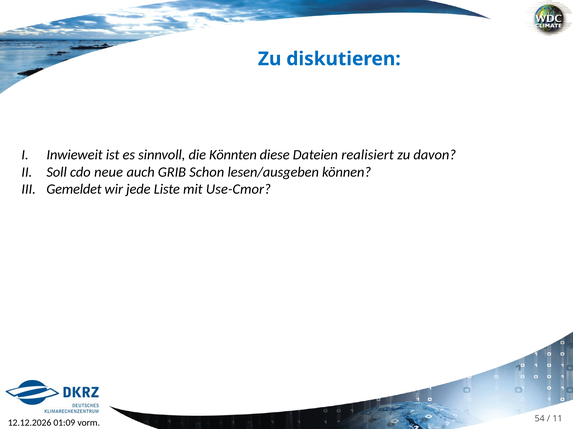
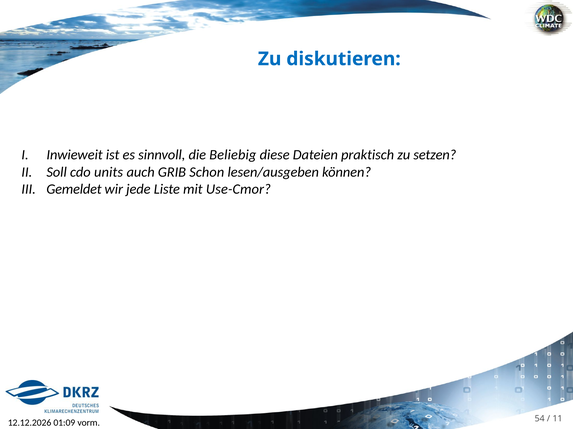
Könnten: Könnten -> Beliebig
realisiert: realisiert -> praktisch
davon: davon -> setzen
neue: neue -> units
